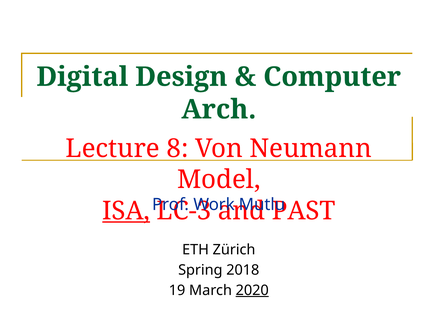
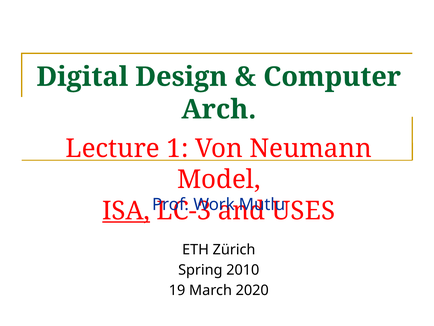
8: 8 -> 1
PAST: PAST -> USES
2018: 2018 -> 2010
2020 underline: present -> none
